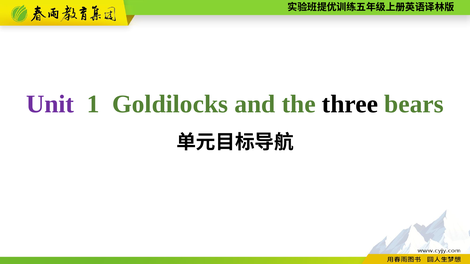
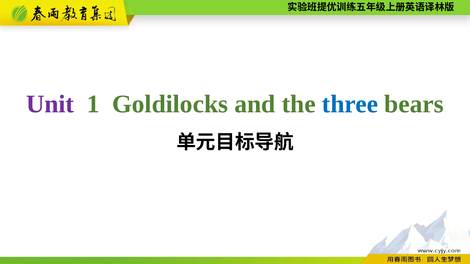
three colour: black -> blue
